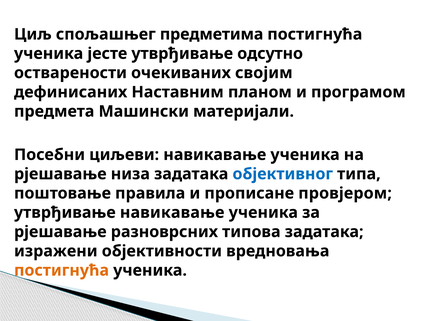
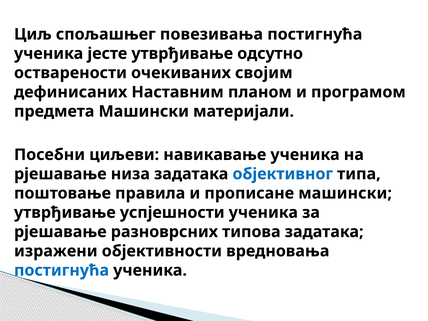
предметима: предметима -> повезивања
прописане провјером: провјером -> машински
утврђивање навикавање: навикавање -> успјешности
постигнућа at (62, 270) colour: orange -> blue
